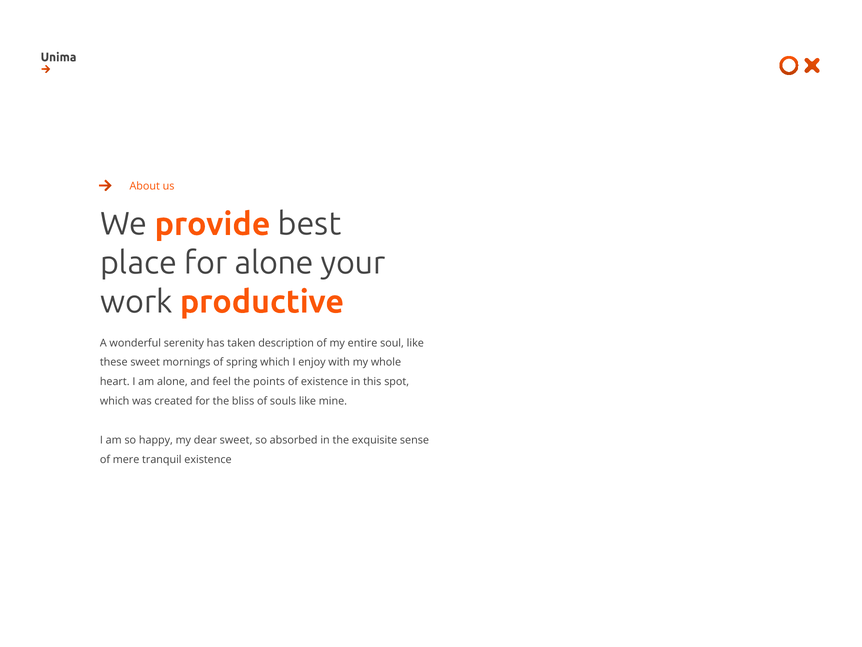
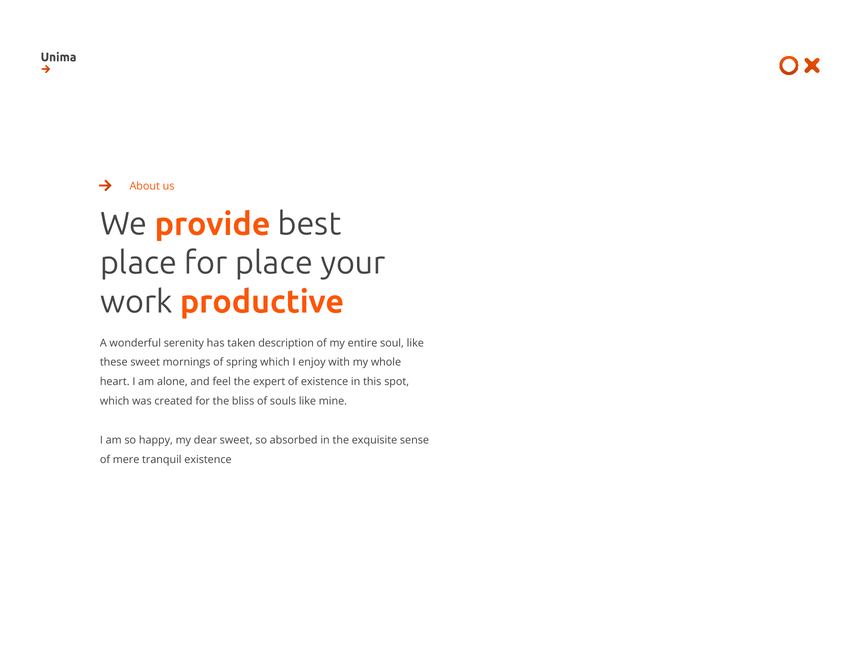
for alone: alone -> place
points: points -> expert
